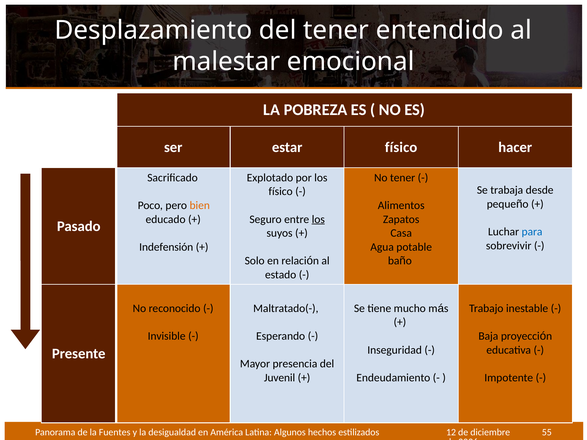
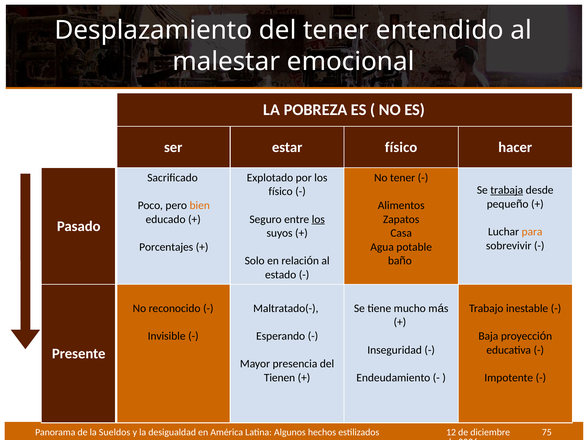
trabaja underline: none -> present
para colour: blue -> orange
Indefensión: Indefensión -> Porcentajes
Juvenil: Juvenil -> Tienen
Fuentes: Fuentes -> Sueldos
55: 55 -> 75
